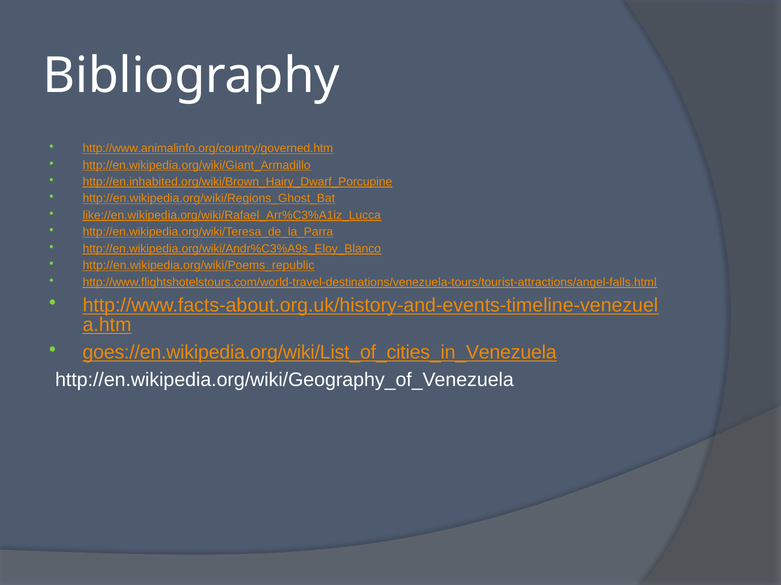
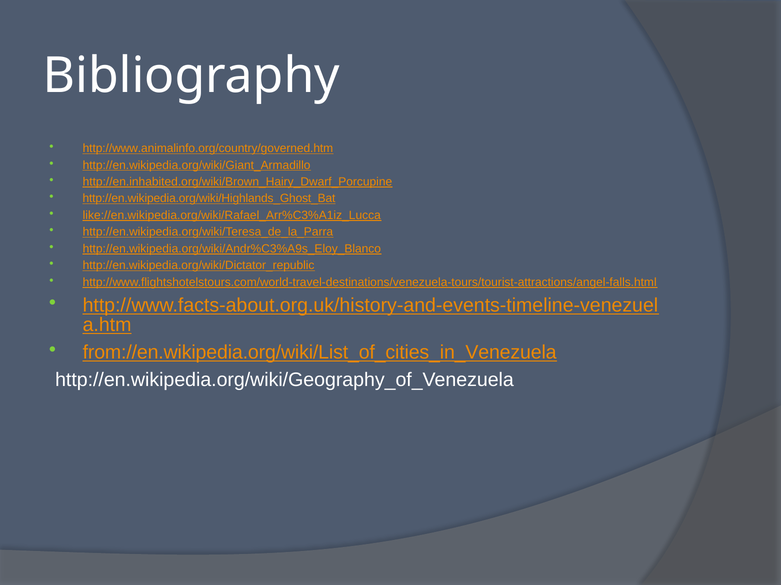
http://en.wikipedia.org/wiki/Regions_Ghost_Bat: http://en.wikipedia.org/wiki/Regions_Ghost_Bat -> http://en.wikipedia.org/wiki/Highlands_Ghost_Bat
http://en.wikipedia.org/wiki/Poems_republic: http://en.wikipedia.org/wiki/Poems_republic -> http://en.wikipedia.org/wiki/Dictator_republic
goes://en.wikipedia.org/wiki/List_of_cities_in_Venezuela: goes://en.wikipedia.org/wiki/List_of_cities_in_Venezuela -> from://en.wikipedia.org/wiki/List_of_cities_in_Venezuela
